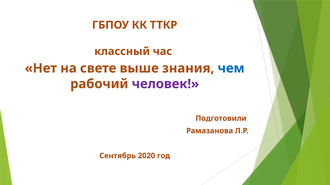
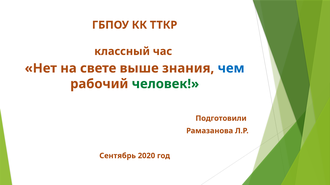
человек colour: purple -> green
